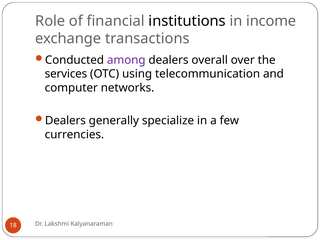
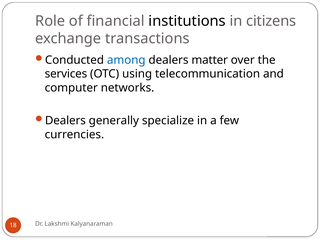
income: income -> citizens
among colour: purple -> blue
overall: overall -> matter
